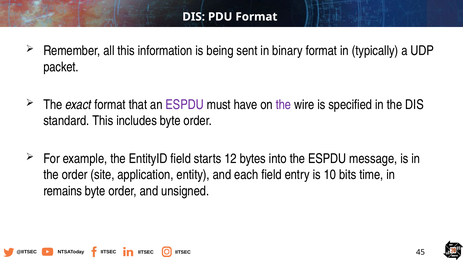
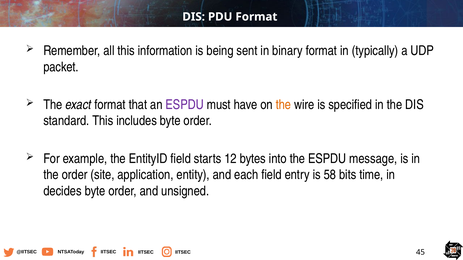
the at (283, 105) colour: purple -> orange
10: 10 -> 58
remains: remains -> decides
